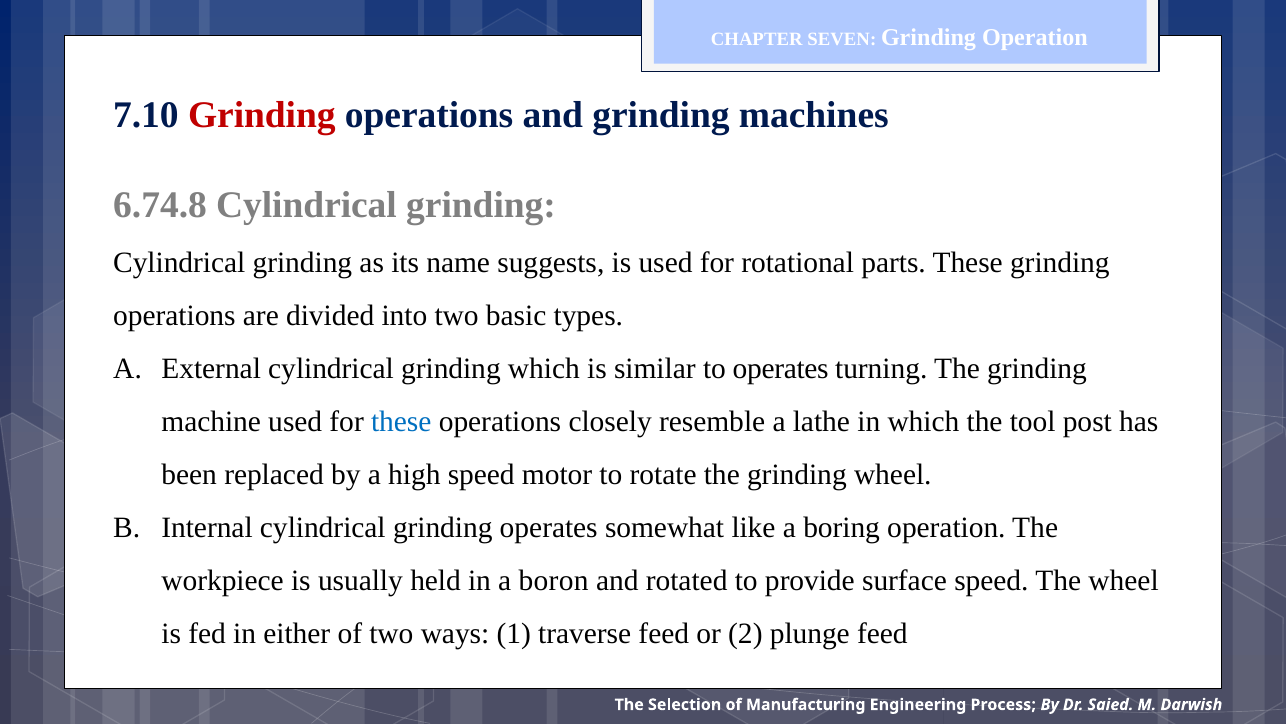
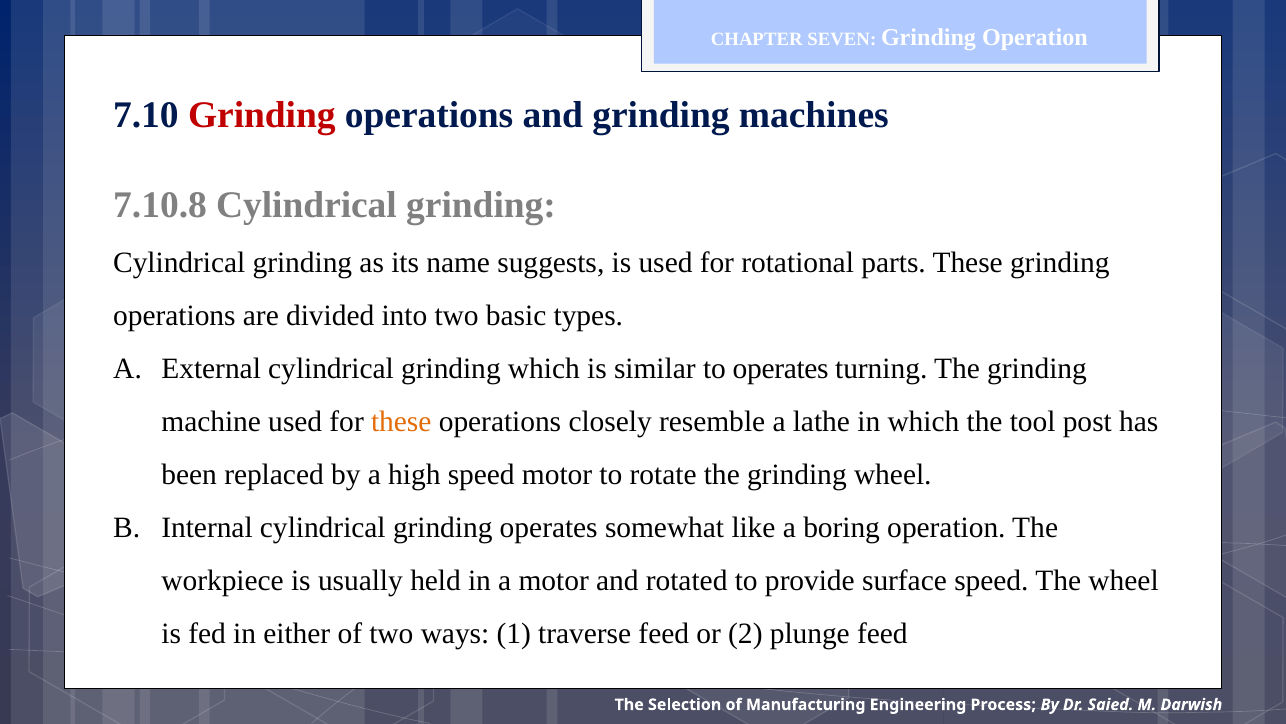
6.74.8: 6.74.8 -> 7.10.8
these at (401, 421) colour: blue -> orange
a boron: boron -> motor
